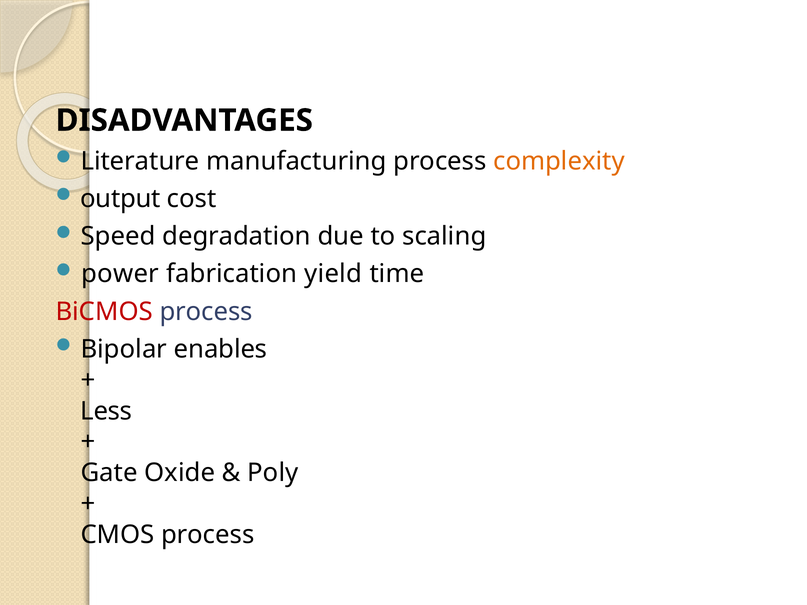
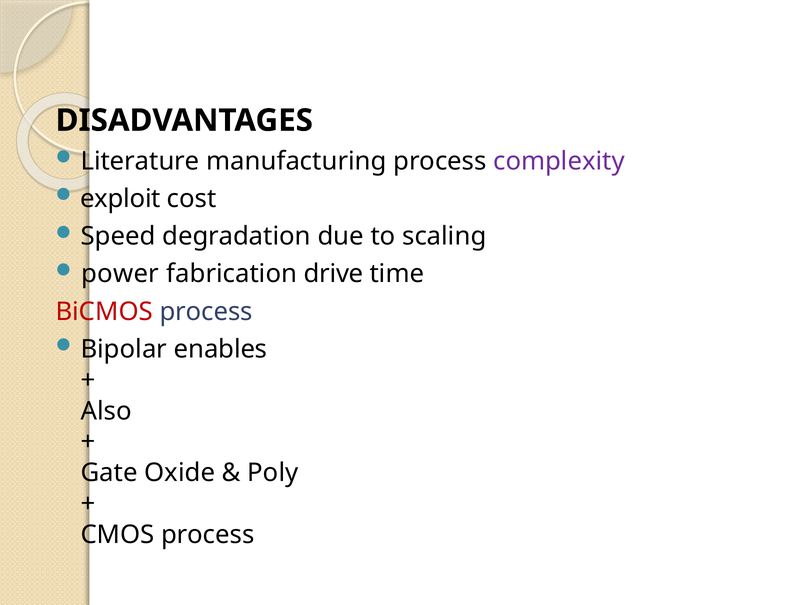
complexity colour: orange -> purple
output: output -> exploit
yield: yield -> drive
Less: Less -> Also
